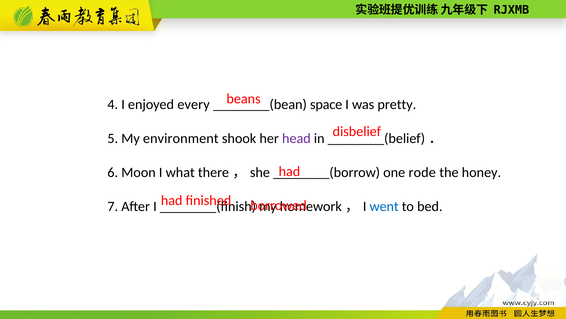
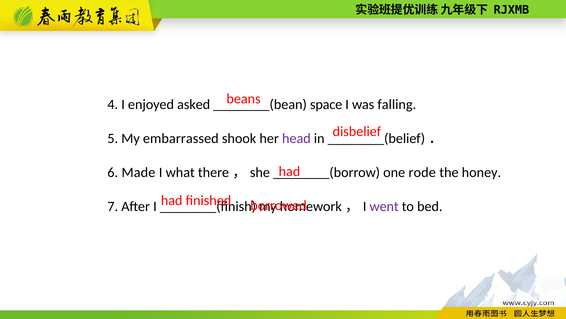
every: every -> asked
pretty: pretty -> falling
environment: environment -> embarrassed
Moon: Moon -> Made
went colour: blue -> purple
